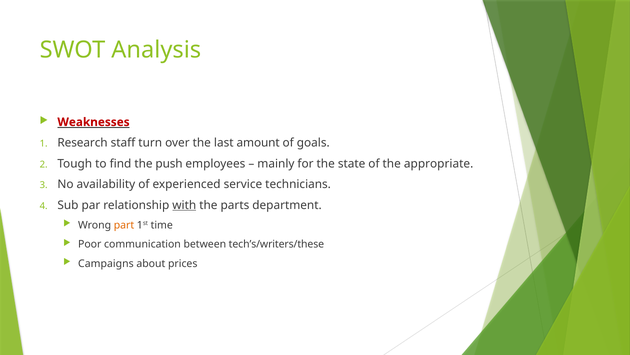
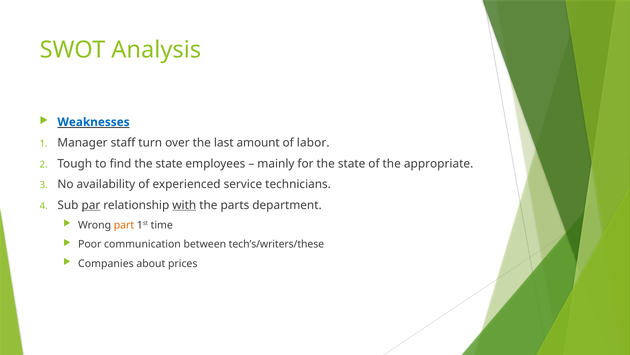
Weaknesses colour: red -> blue
Research: Research -> Manager
goals: goals -> labor
find the push: push -> state
par underline: none -> present
Campaigns: Campaigns -> Companies
